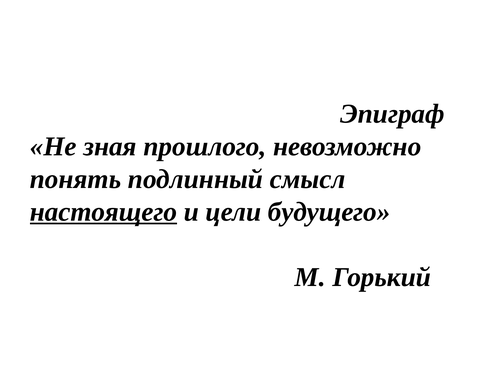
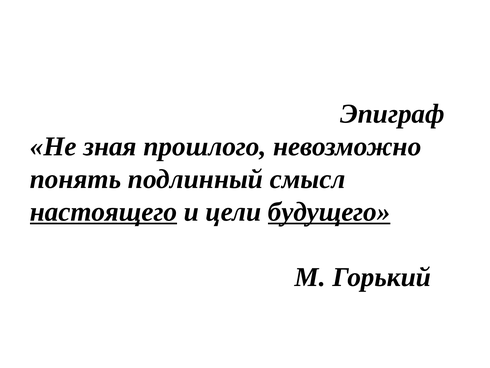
будущего underline: none -> present
